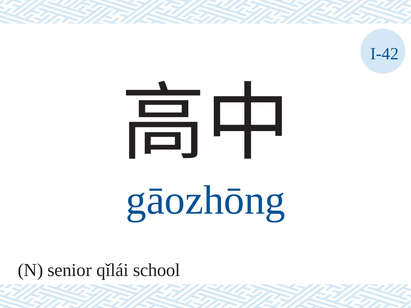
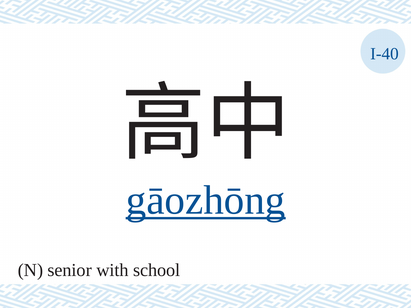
I-42: I-42 -> I-40
gāozhōng underline: none -> present
qǐlái: qǐlái -> with
